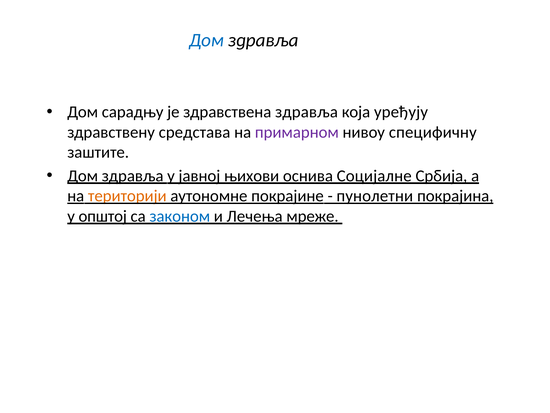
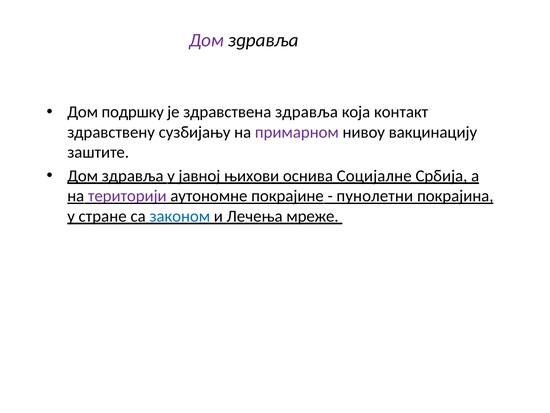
Дом at (206, 40) colour: blue -> purple
сарадњу: сарадњу -> подршку
уређују: уређују -> контакт
средстава: средстава -> сузбијању
специфичну: специфичну -> вакцинацију
територији colour: orange -> purple
општој: општој -> стране
